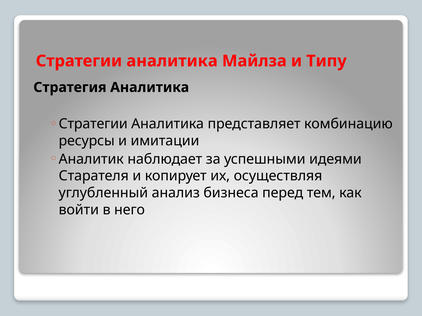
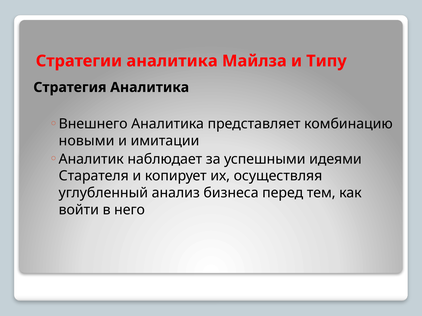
Стратегии at (93, 124): Стратегии -> Внешнего
ресурсы: ресурсы -> новыми
